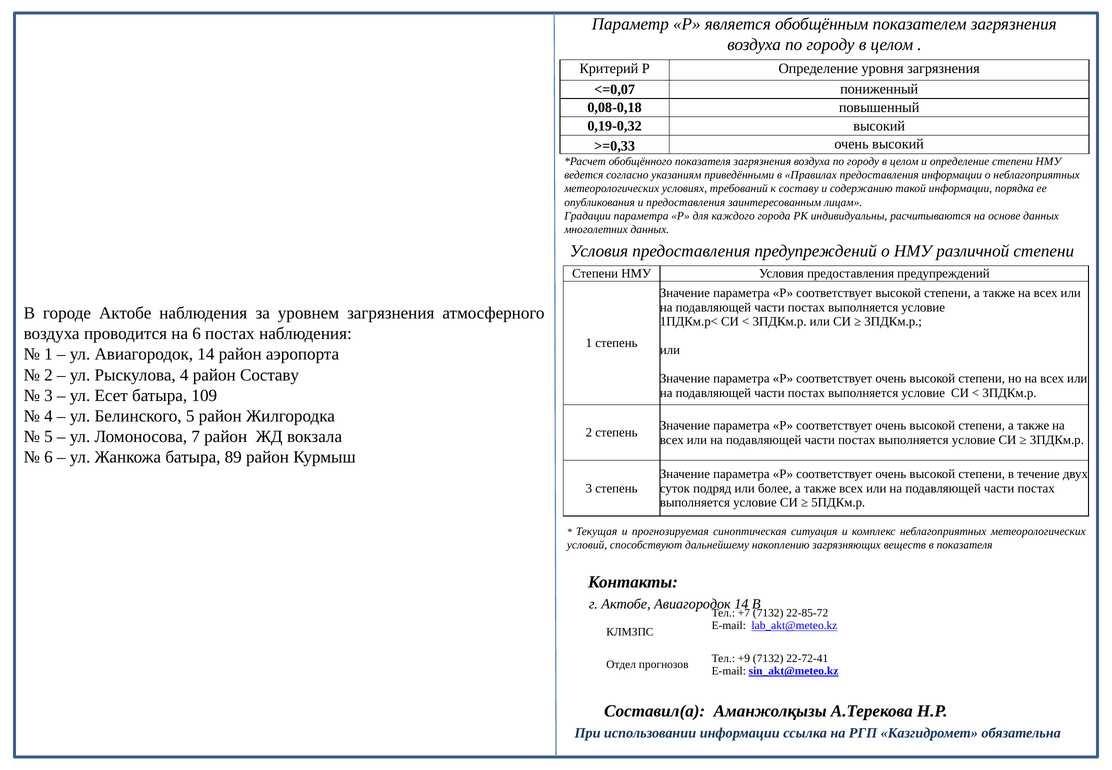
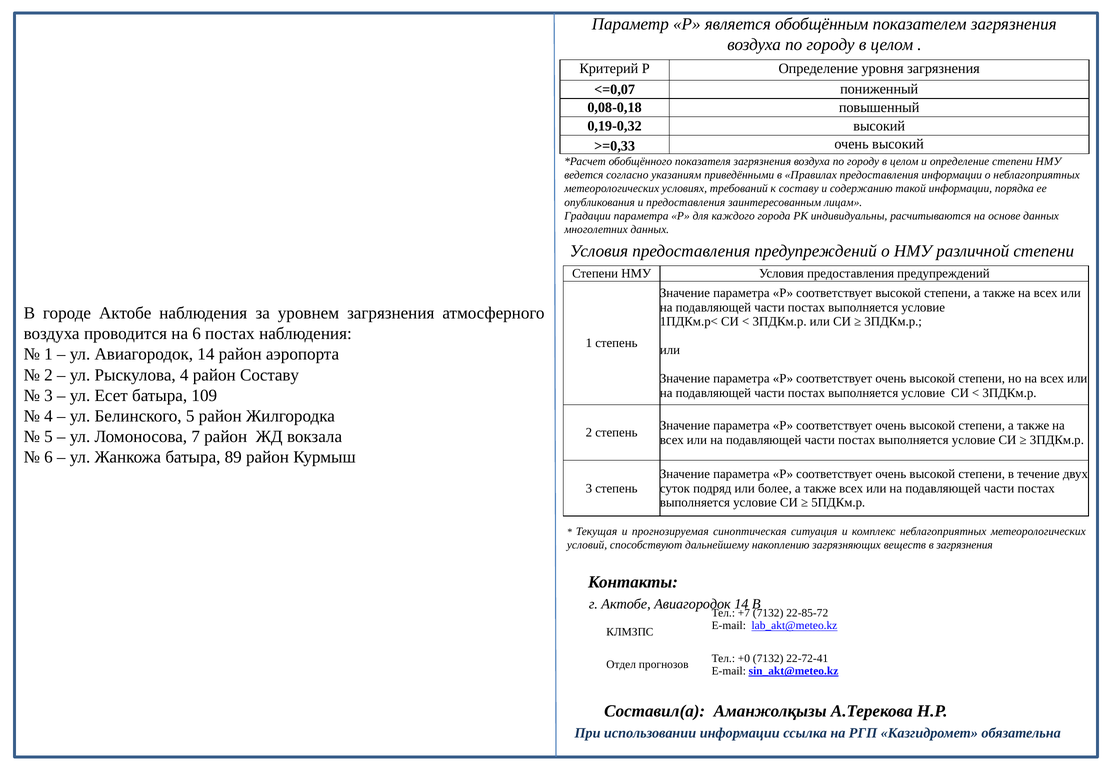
в показателя: показателя -> загрязнения
+9: +9 -> +0
